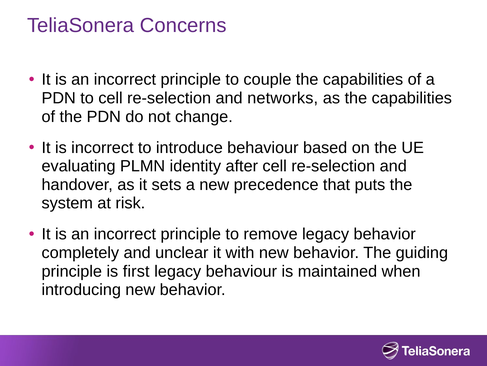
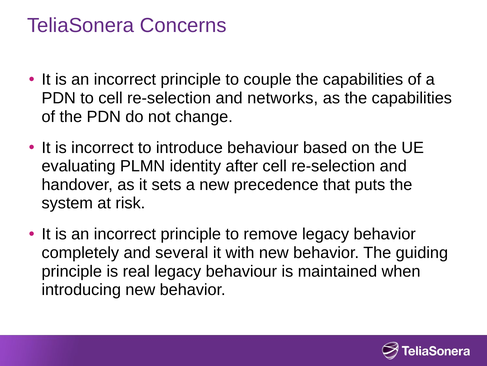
unclear: unclear -> several
first: first -> real
